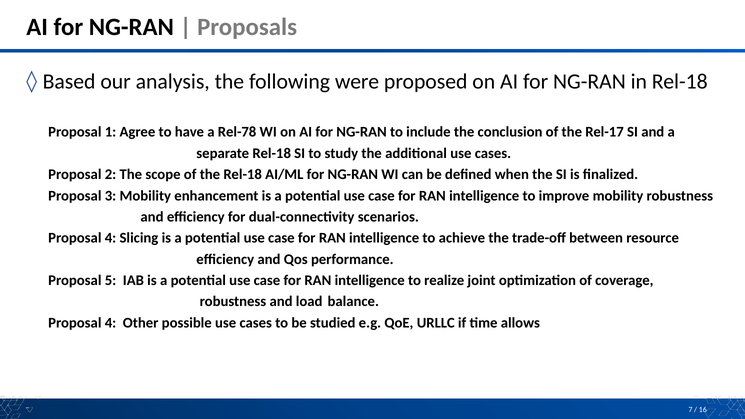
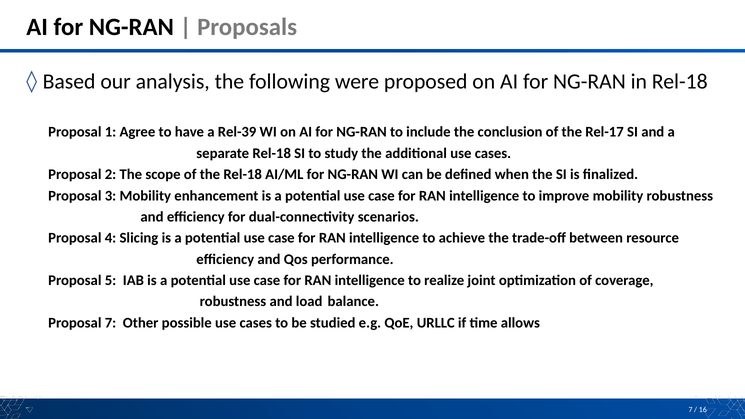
Rel-78: Rel-78 -> Rel-39
4 at (111, 323): 4 -> 7
